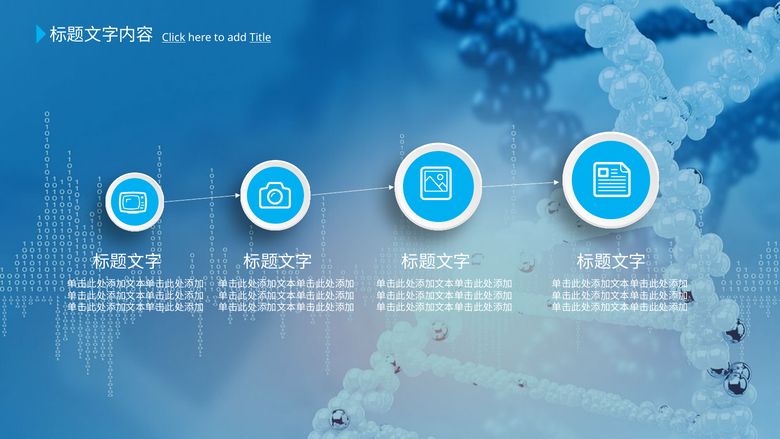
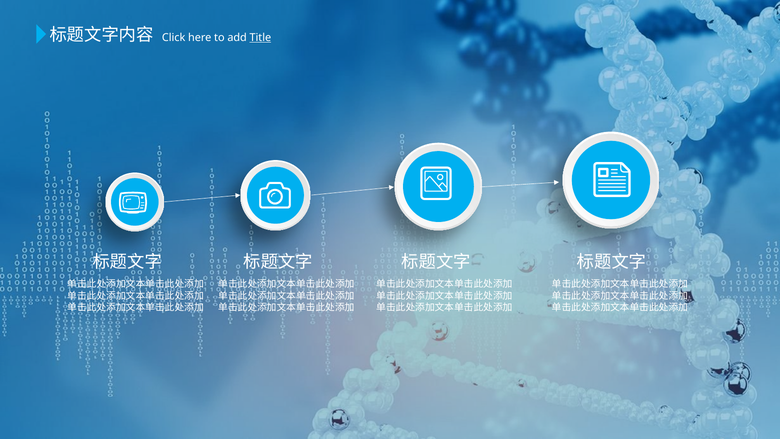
Click underline: present -> none
